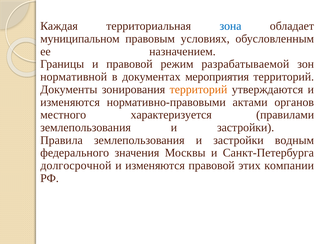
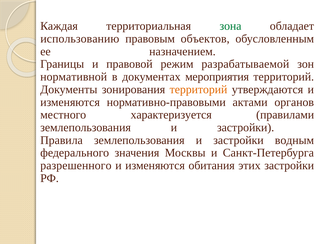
зона colour: blue -> green
муниципальном: муниципальном -> использованию
условиях: условиях -> объектов
долгосрочной: долгосрочной -> разрешенного
изменяются правовой: правовой -> обитания
этих компании: компании -> застройки
